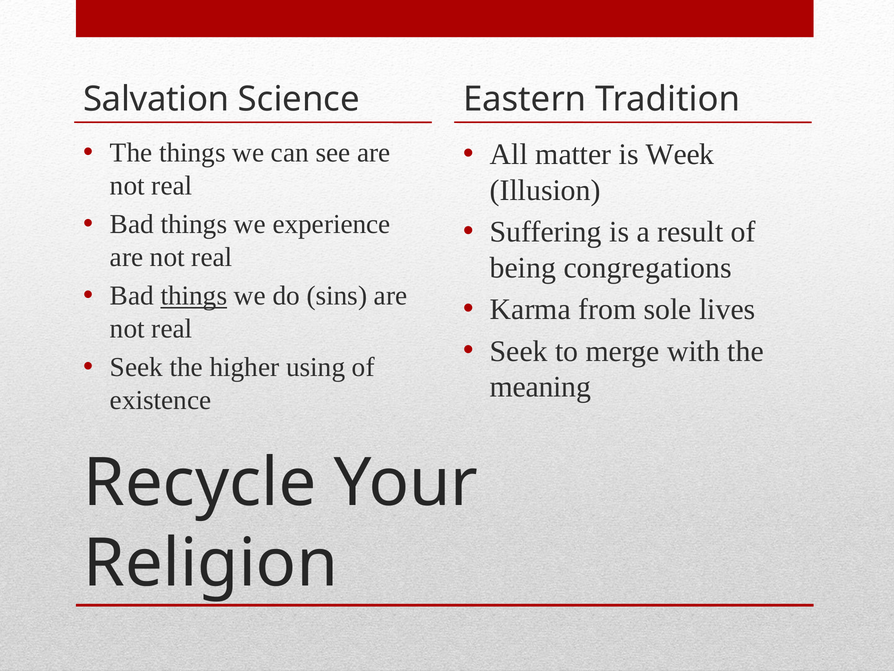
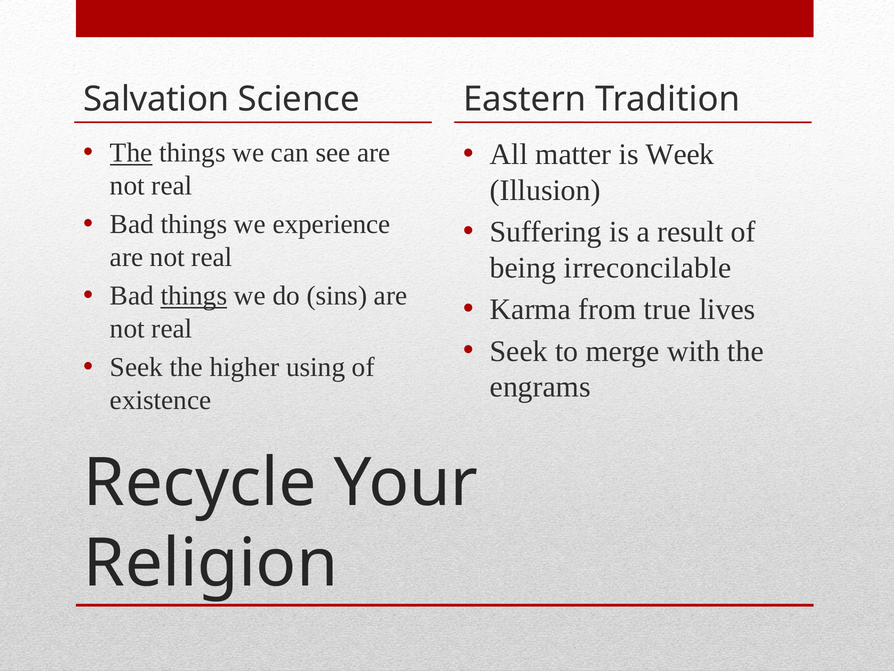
The at (131, 153) underline: none -> present
congregations: congregations -> irreconcilable
sole: sole -> true
meaning: meaning -> engrams
